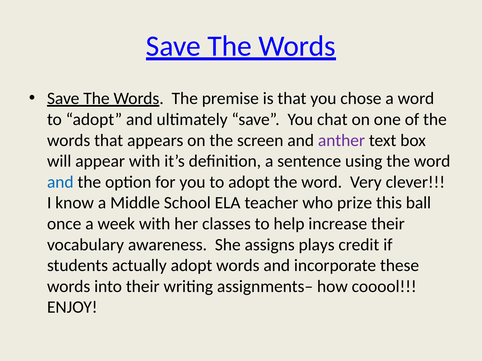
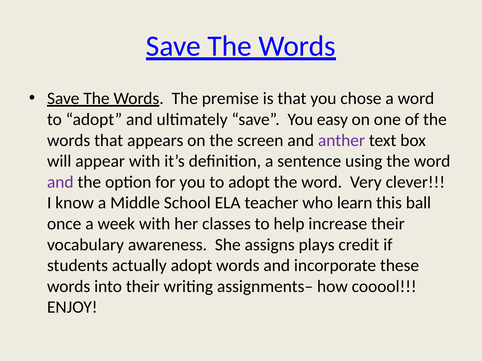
chat: chat -> easy
and at (60, 182) colour: blue -> purple
prize: prize -> learn
